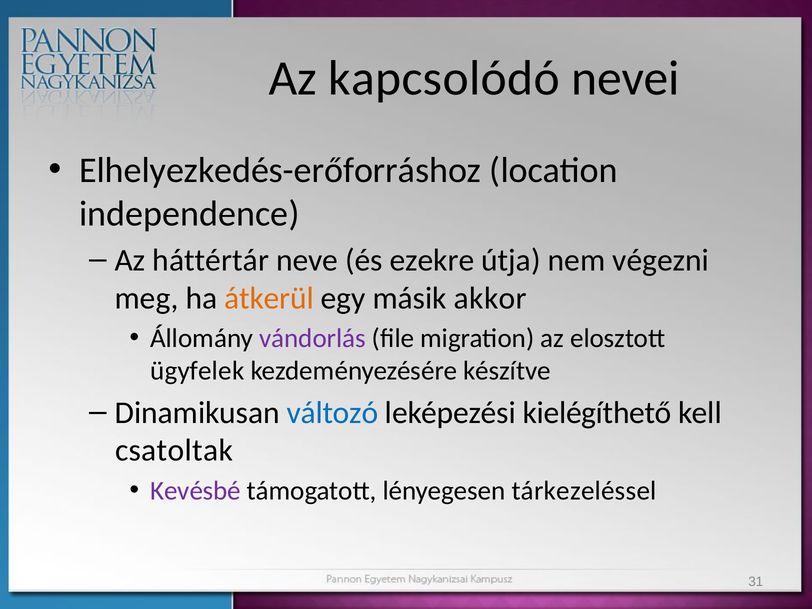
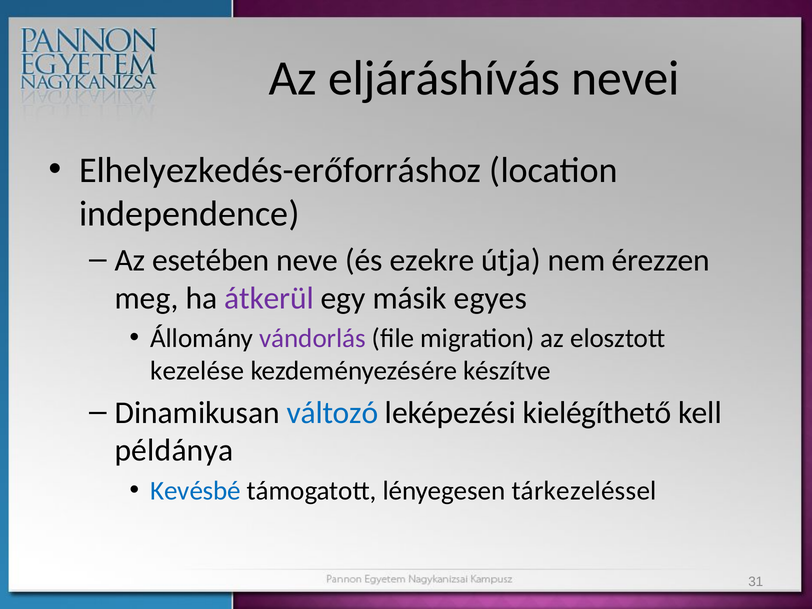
kapcsolódó: kapcsolódó -> eljáráshívás
háttértár: háttértár -> esetében
végezni: végezni -> érezzen
átkerül colour: orange -> purple
akkor: akkor -> egyes
ügyfelek: ügyfelek -> kezelése
csatoltak: csatoltak -> példánya
Kevésbé colour: purple -> blue
